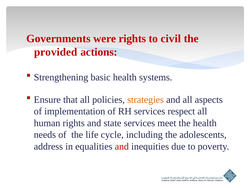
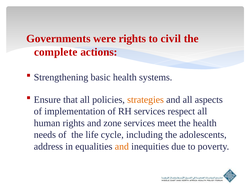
provided: provided -> complete
state: state -> zone
and at (122, 146) colour: red -> orange
